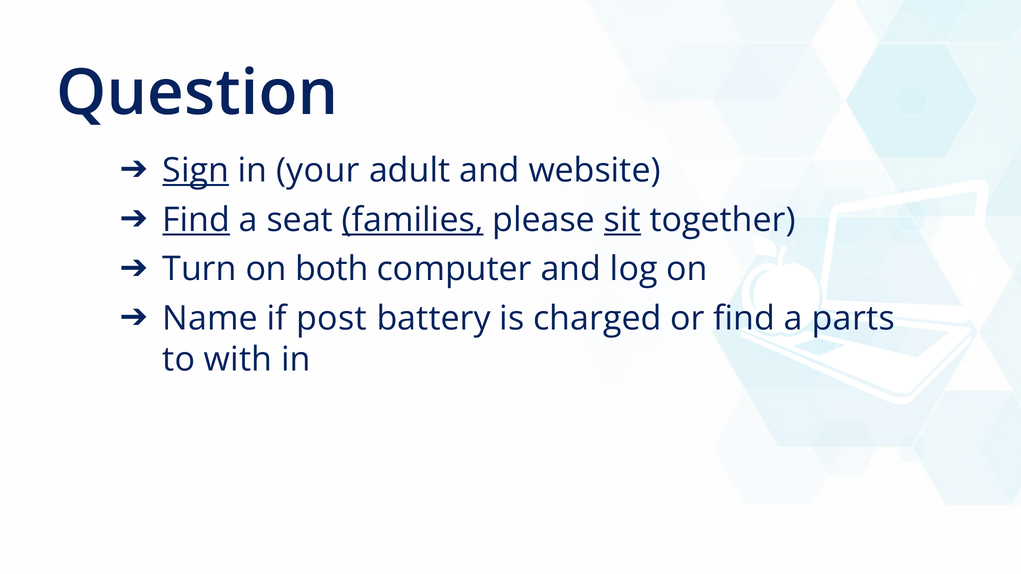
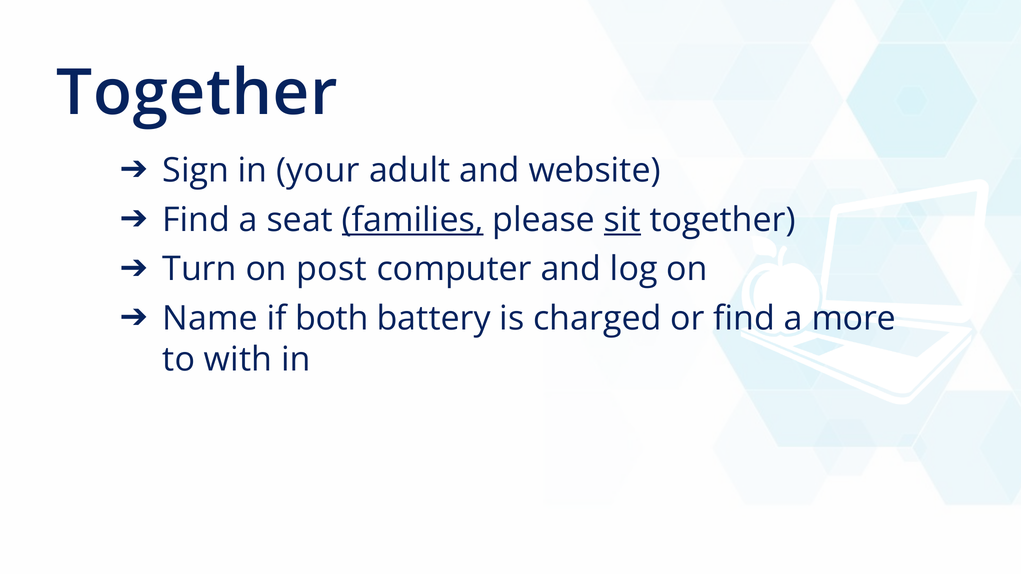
Question at (197, 93): Question -> Together
Sign underline: present -> none
Find at (196, 220) underline: present -> none
both: both -> post
post: post -> both
parts: parts -> more
